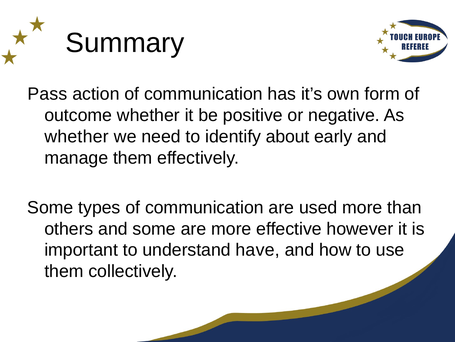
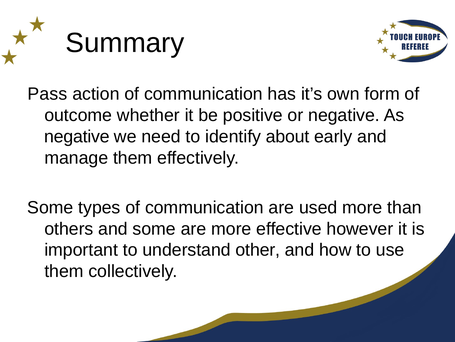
whether at (77, 136): whether -> negative
have: have -> other
